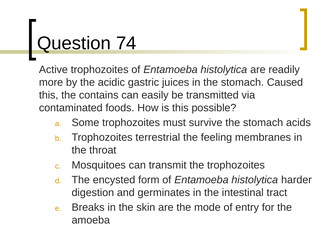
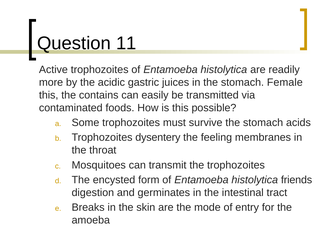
74: 74 -> 11
Caused: Caused -> Female
terrestrial: terrestrial -> dysentery
harder: harder -> friends
